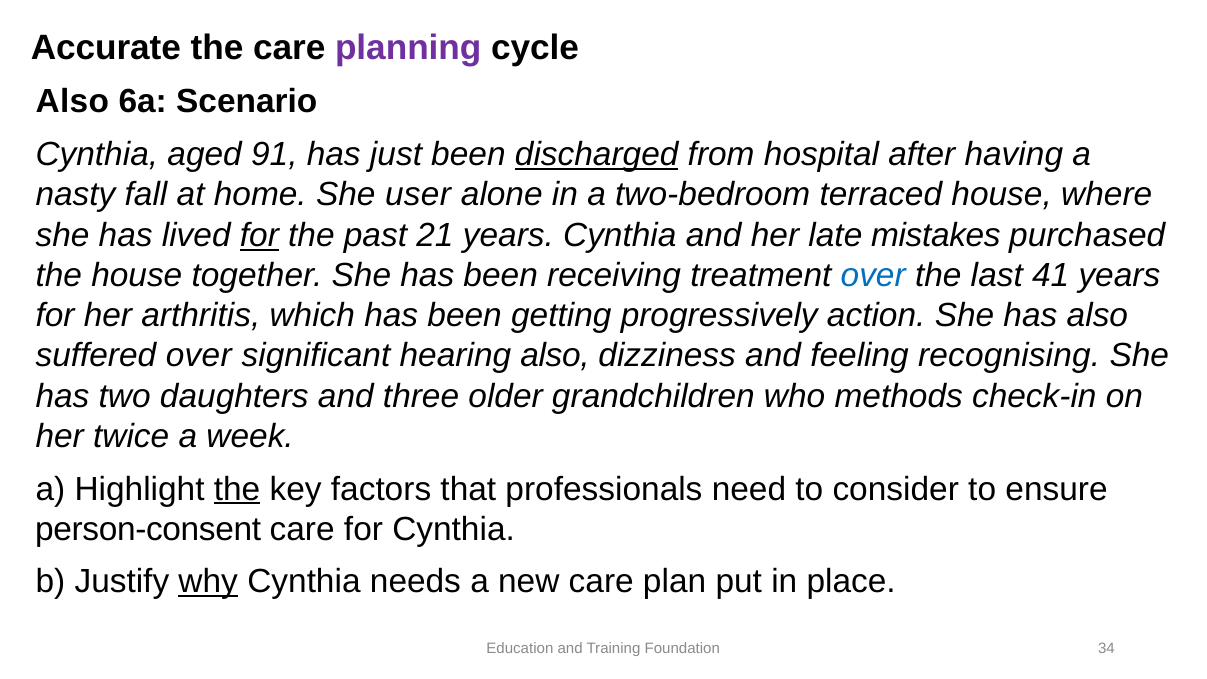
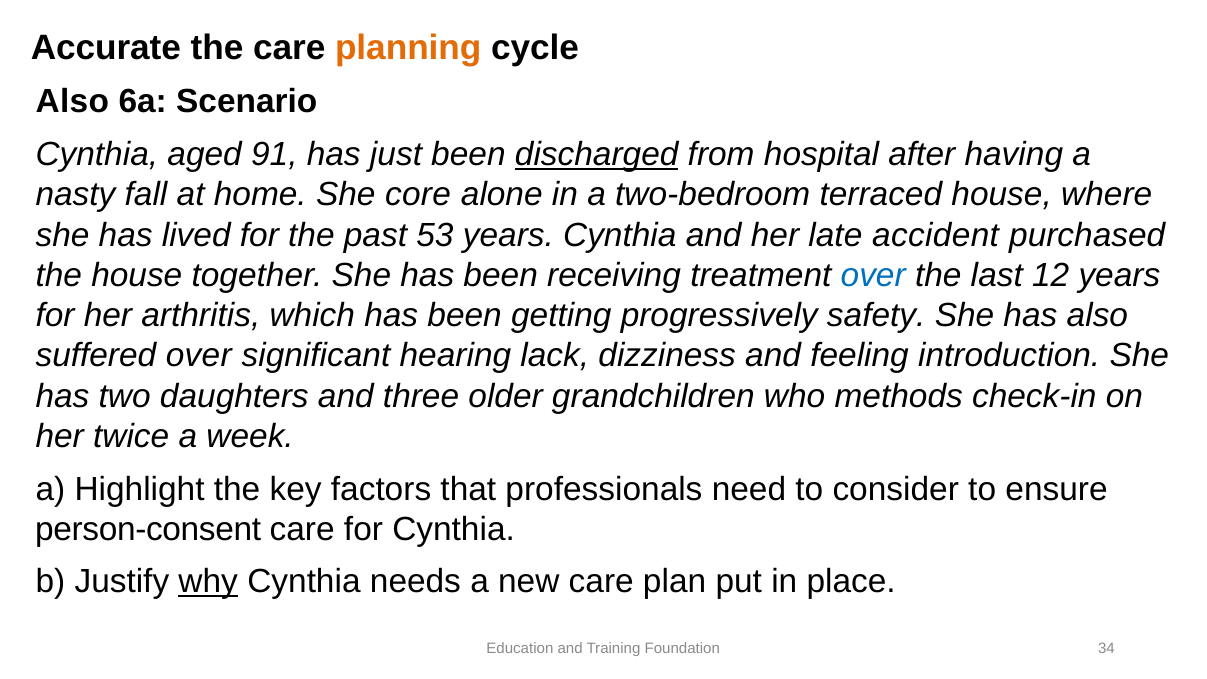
planning colour: purple -> orange
user: user -> core
for at (259, 235) underline: present -> none
21: 21 -> 53
mistakes: mistakes -> accident
41: 41 -> 12
action: action -> safety
hearing also: also -> lack
recognising: recognising -> introduction
the at (237, 489) underline: present -> none
